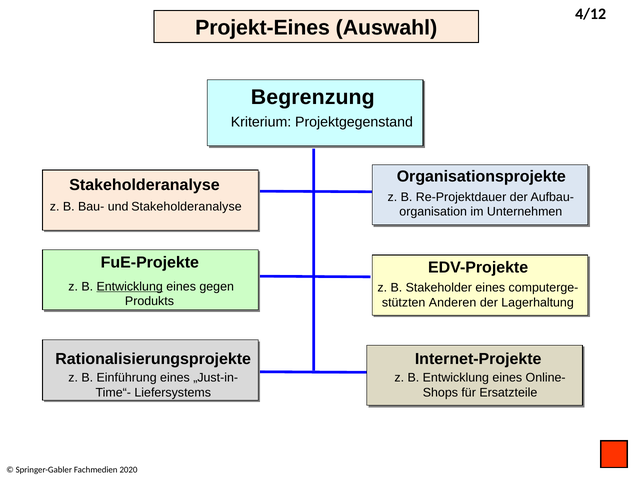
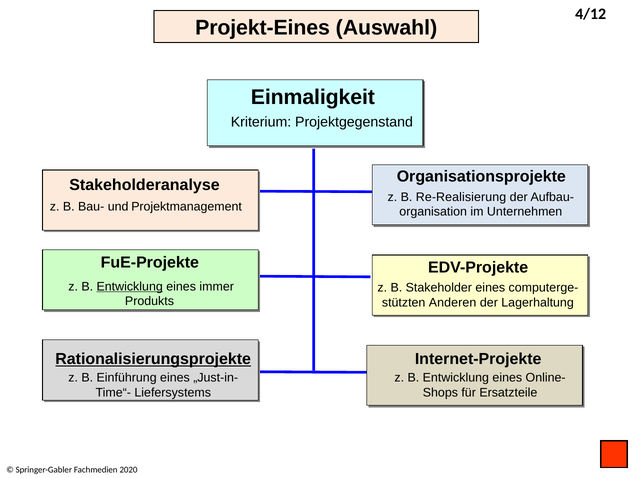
Begrenzung: Begrenzung -> Einmaligkeit
Re-Projektdauer: Re-Projektdauer -> Re-Realisierung
und Stakeholderanalyse: Stakeholderanalyse -> Projektmanagement
gegen: gegen -> immer
Rationalisierungsprojekte underline: none -> present
